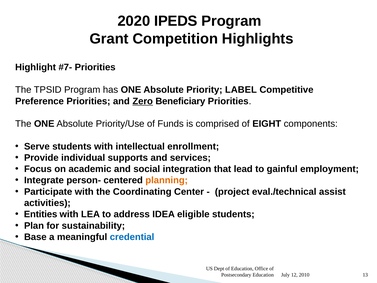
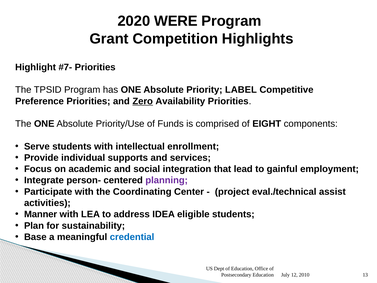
IPEDS: IPEDS -> WERE
Beneficiary: Beneficiary -> Availability
planning colour: orange -> purple
Entities: Entities -> Manner
